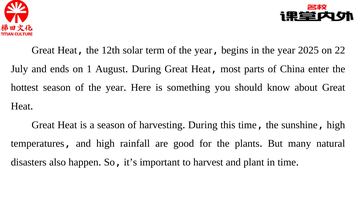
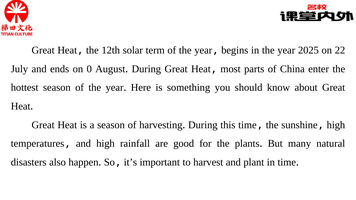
1: 1 -> 0
